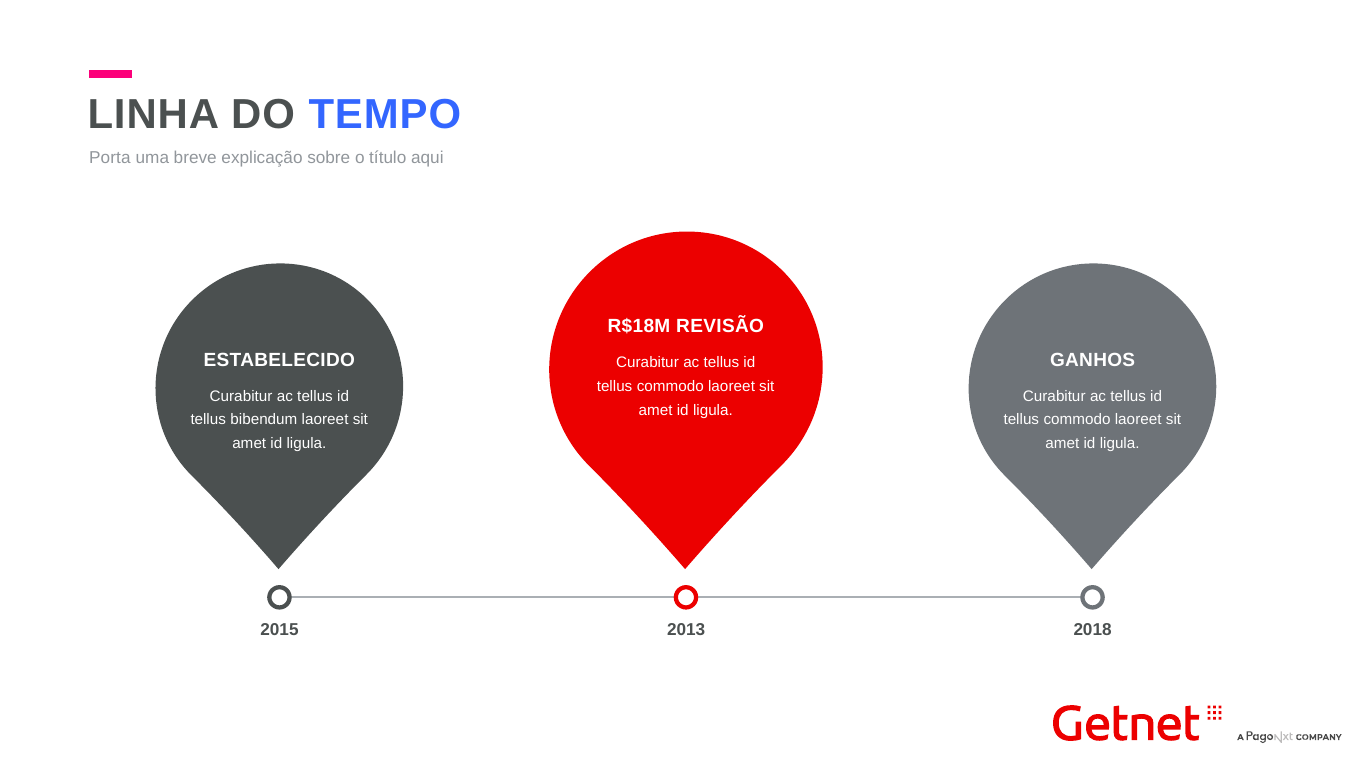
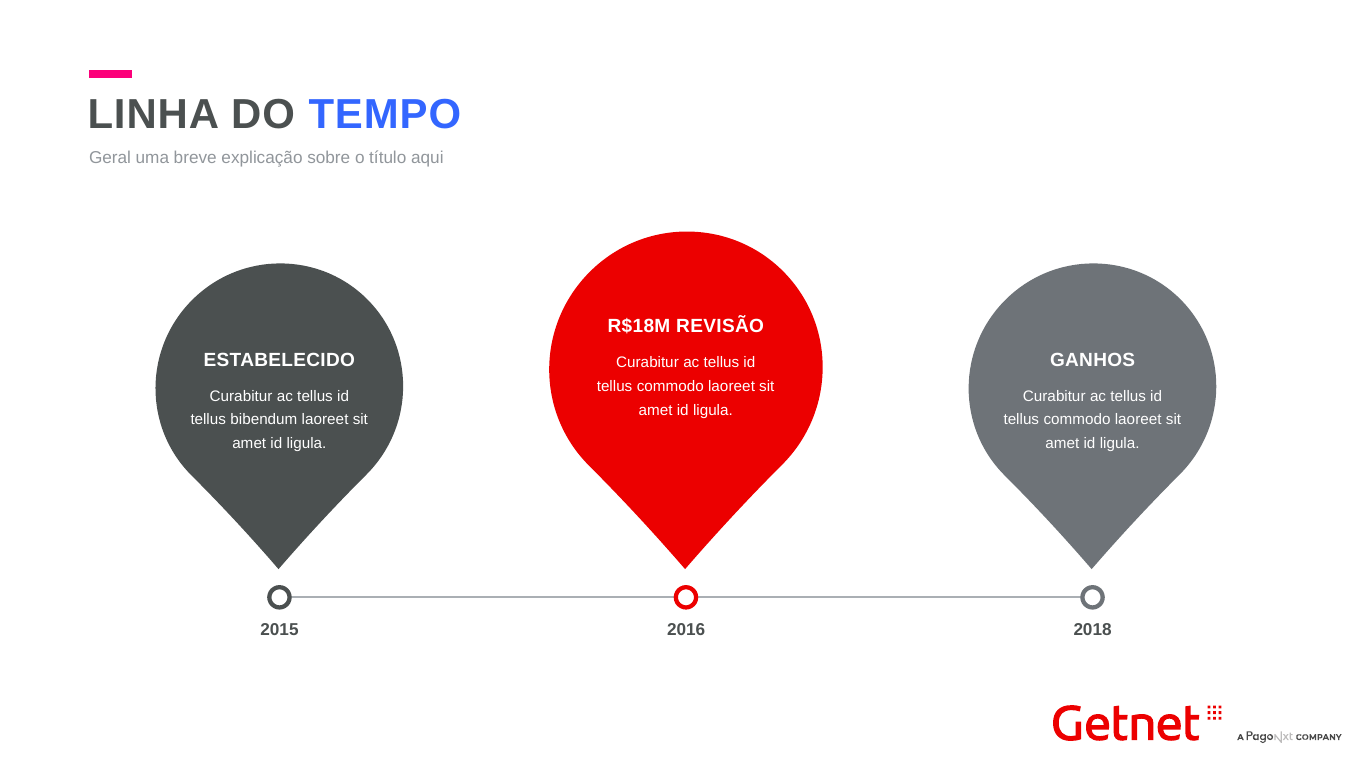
Porta: Porta -> Geral
2013: 2013 -> 2016
